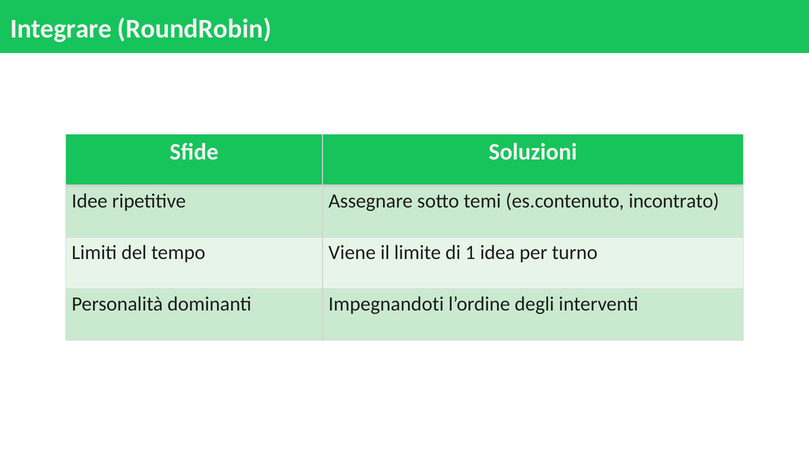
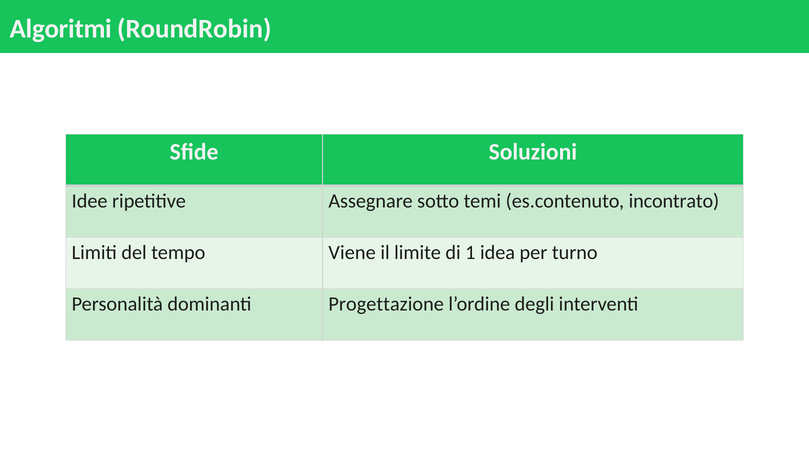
Integrare: Integrare -> Algoritmi
Impegnandoti: Impegnandoti -> Progettazione
